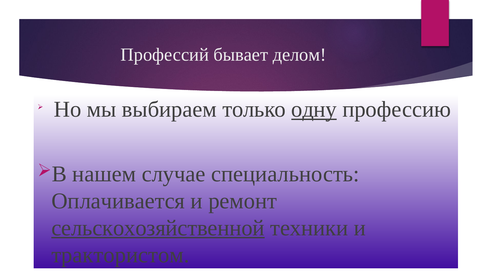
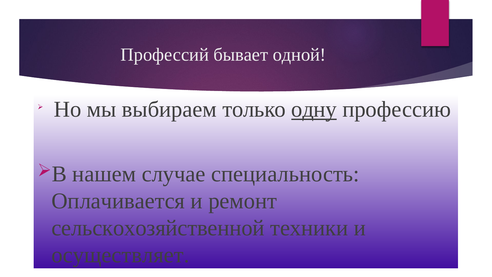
делом: делом -> одной
сельскохозяйственной underline: present -> none
трактористом: трактористом -> осуществляет
